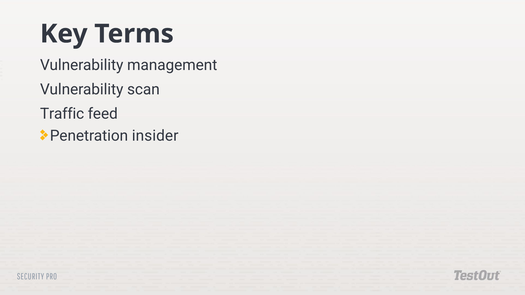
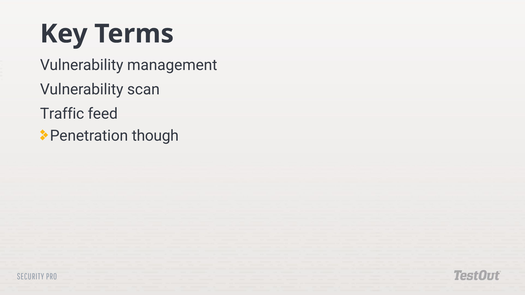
insider: insider -> though
